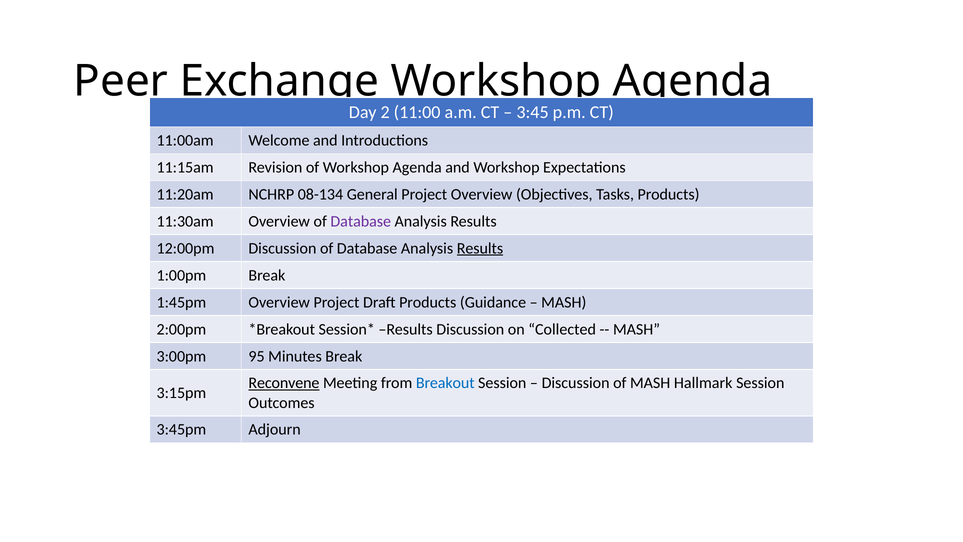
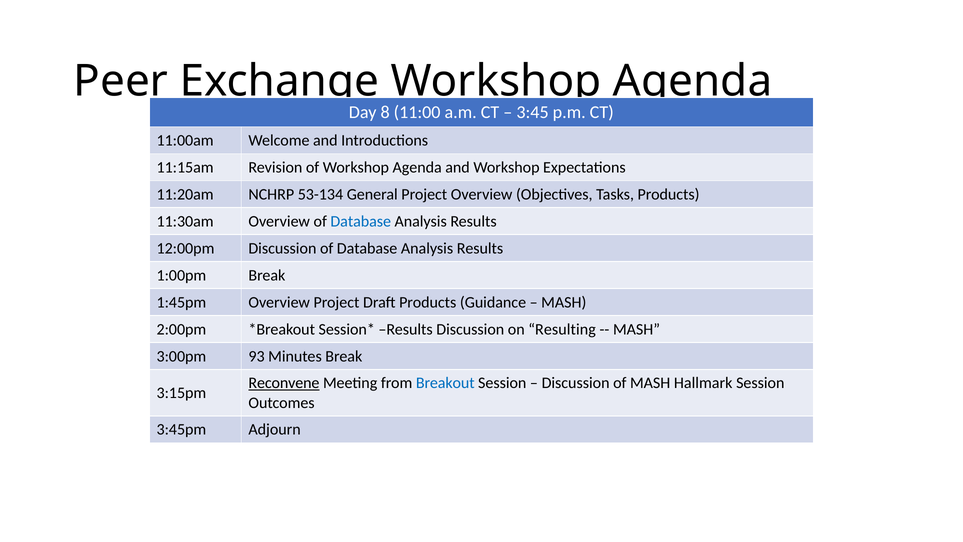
2: 2 -> 8
08-134: 08-134 -> 53-134
Database at (361, 221) colour: purple -> blue
Results at (480, 248) underline: present -> none
Collected: Collected -> Resulting
95: 95 -> 93
